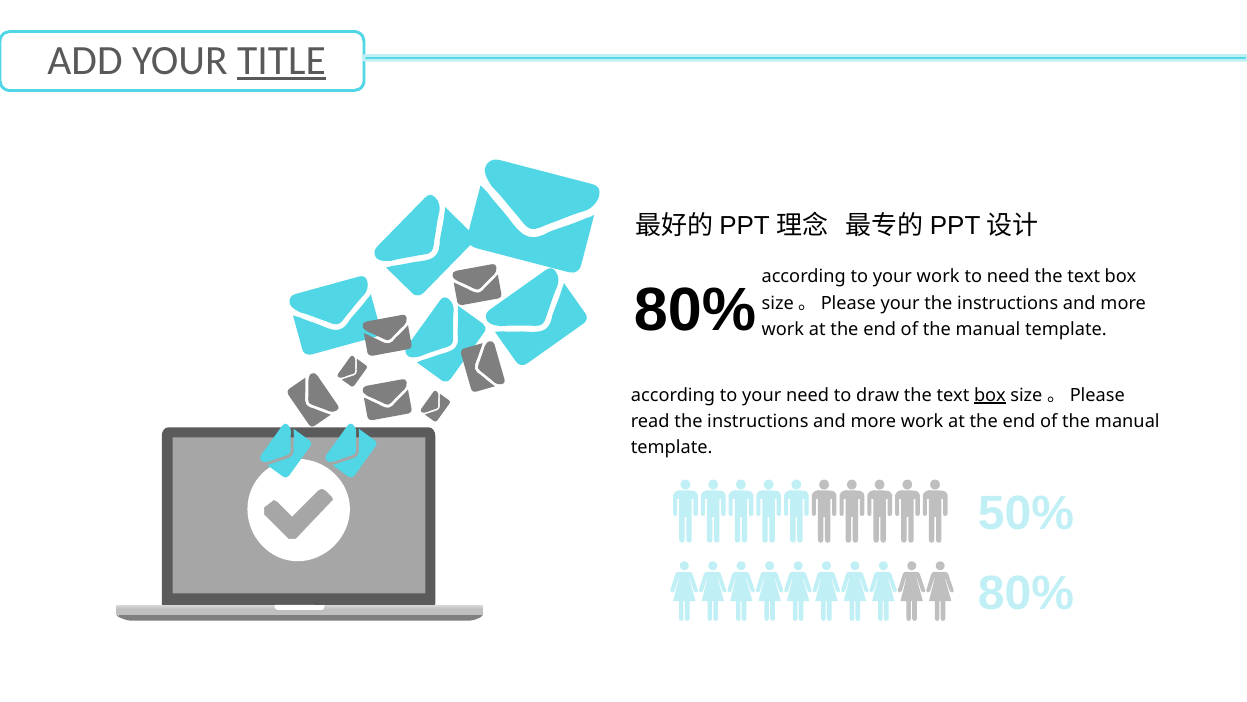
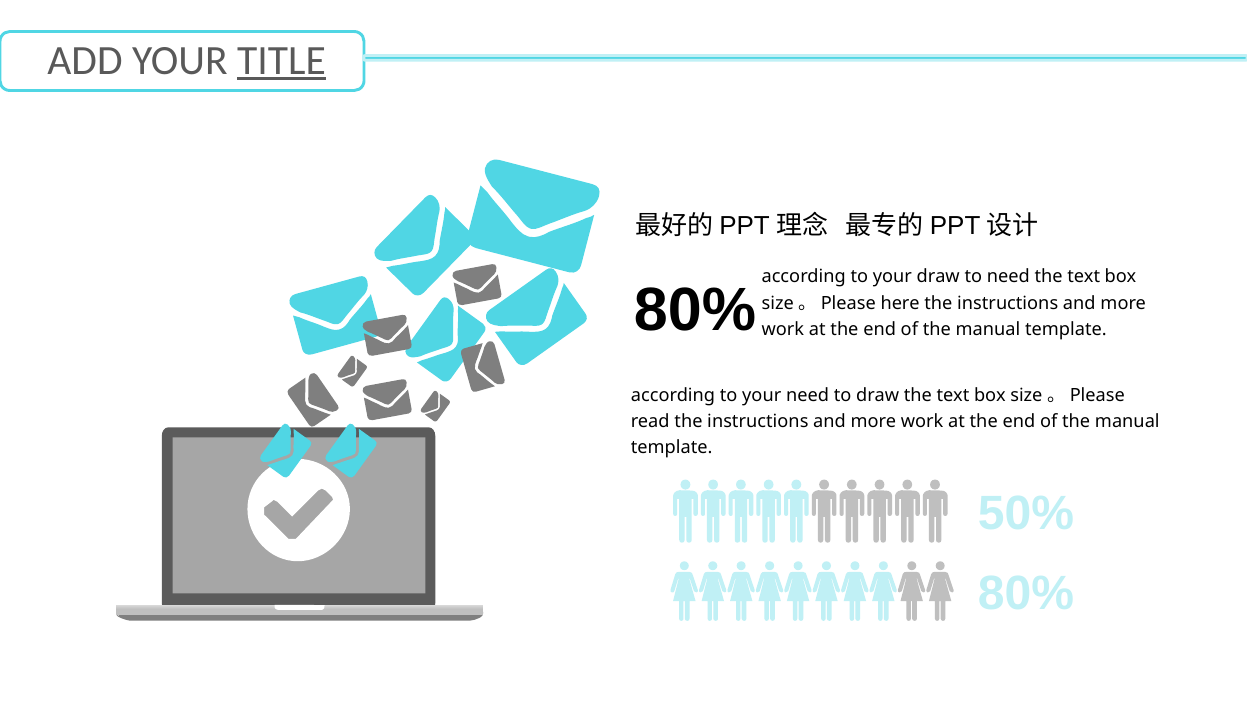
your work: work -> draw
size。Please your: your -> here
box at (990, 395) underline: present -> none
